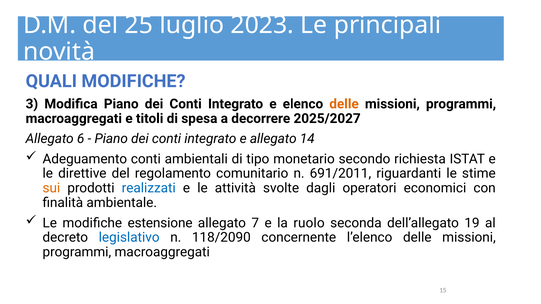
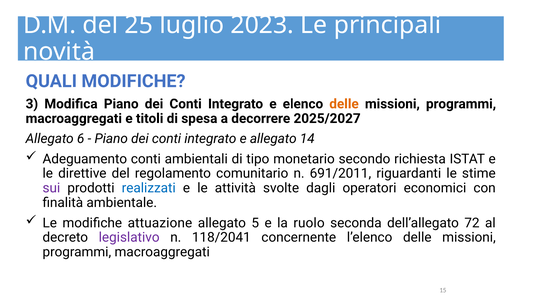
sui colour: orange -> purple
estensione: estensione -> attuazione
7: 7 -> 5
19: 19 -> 72
legislativo colour: blue -> purple
118/2090: 118/2090 -> 118/2041
